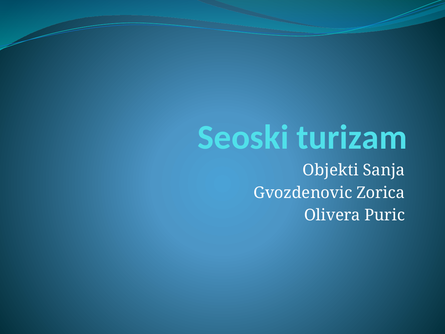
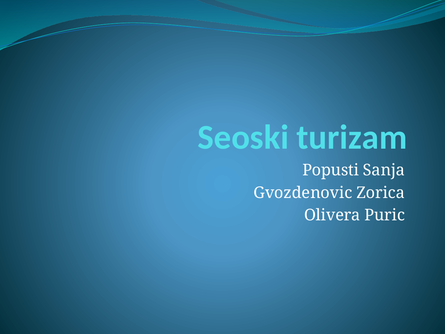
Objekti: Objekti -> Popusti
